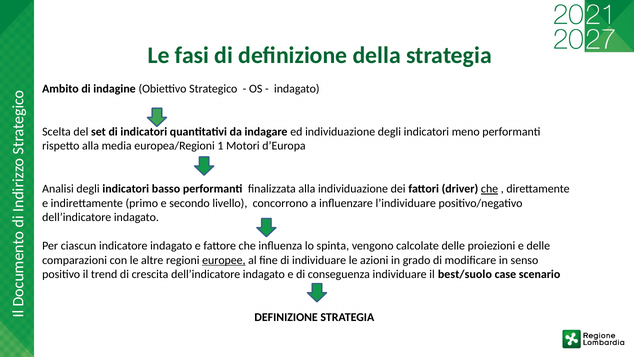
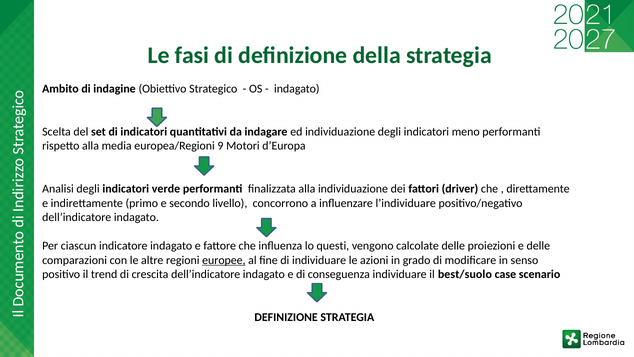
1: 1 -> 9
basso: basso -> verde
che at (490, 189) underline: present -> none
spinta: spinta -> questi
